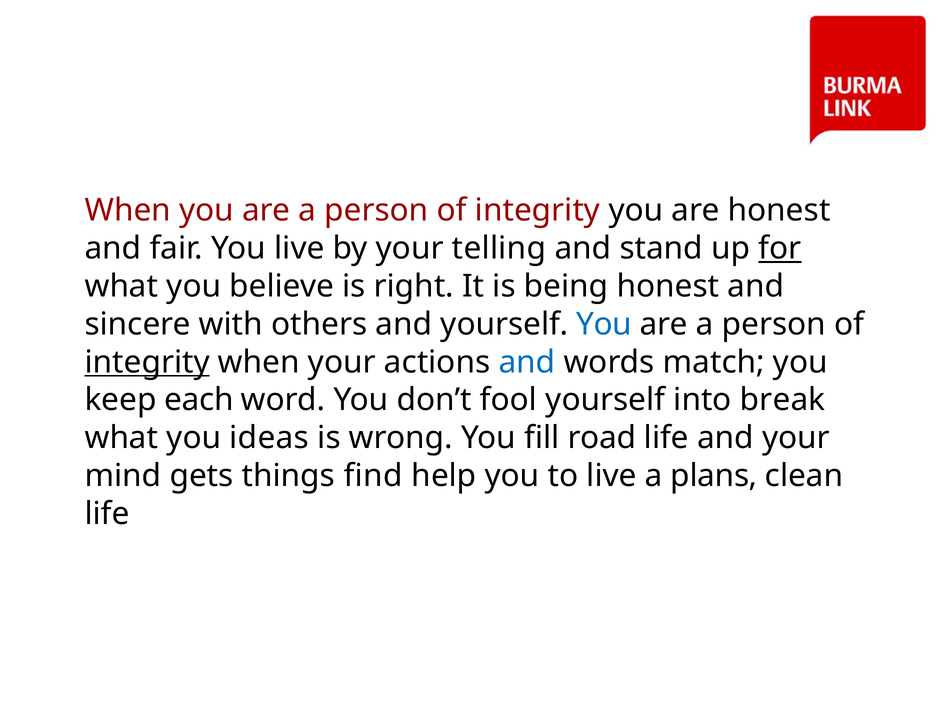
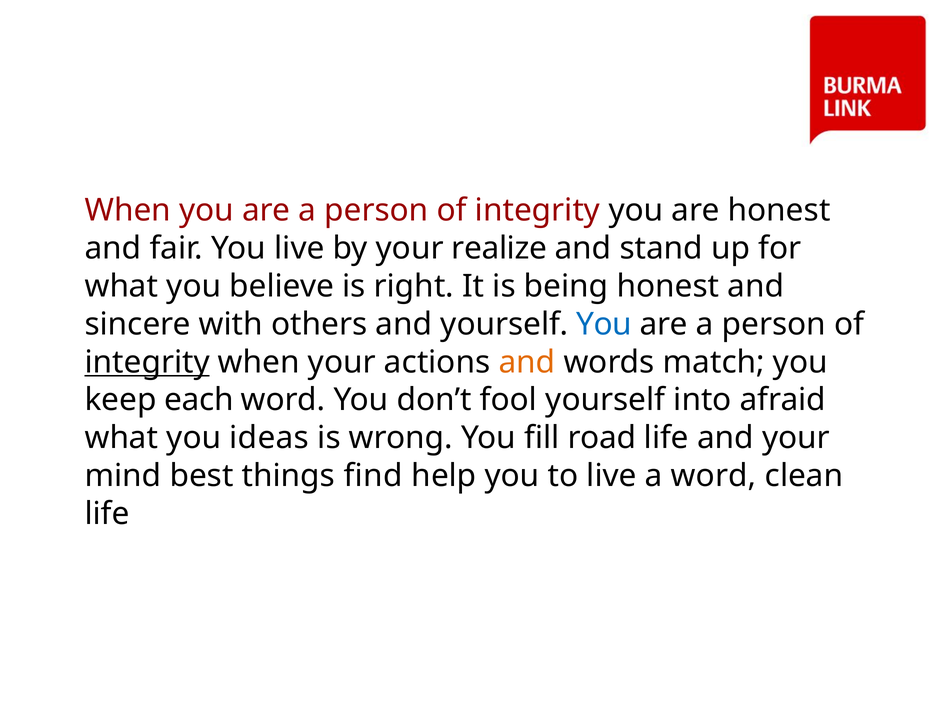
telling: telling -> realize
for underline: present -> none
and at (527, 363) colour: blue -> orange
break: break -> afraid
gets: gets -> best
a plans: plans -> word
